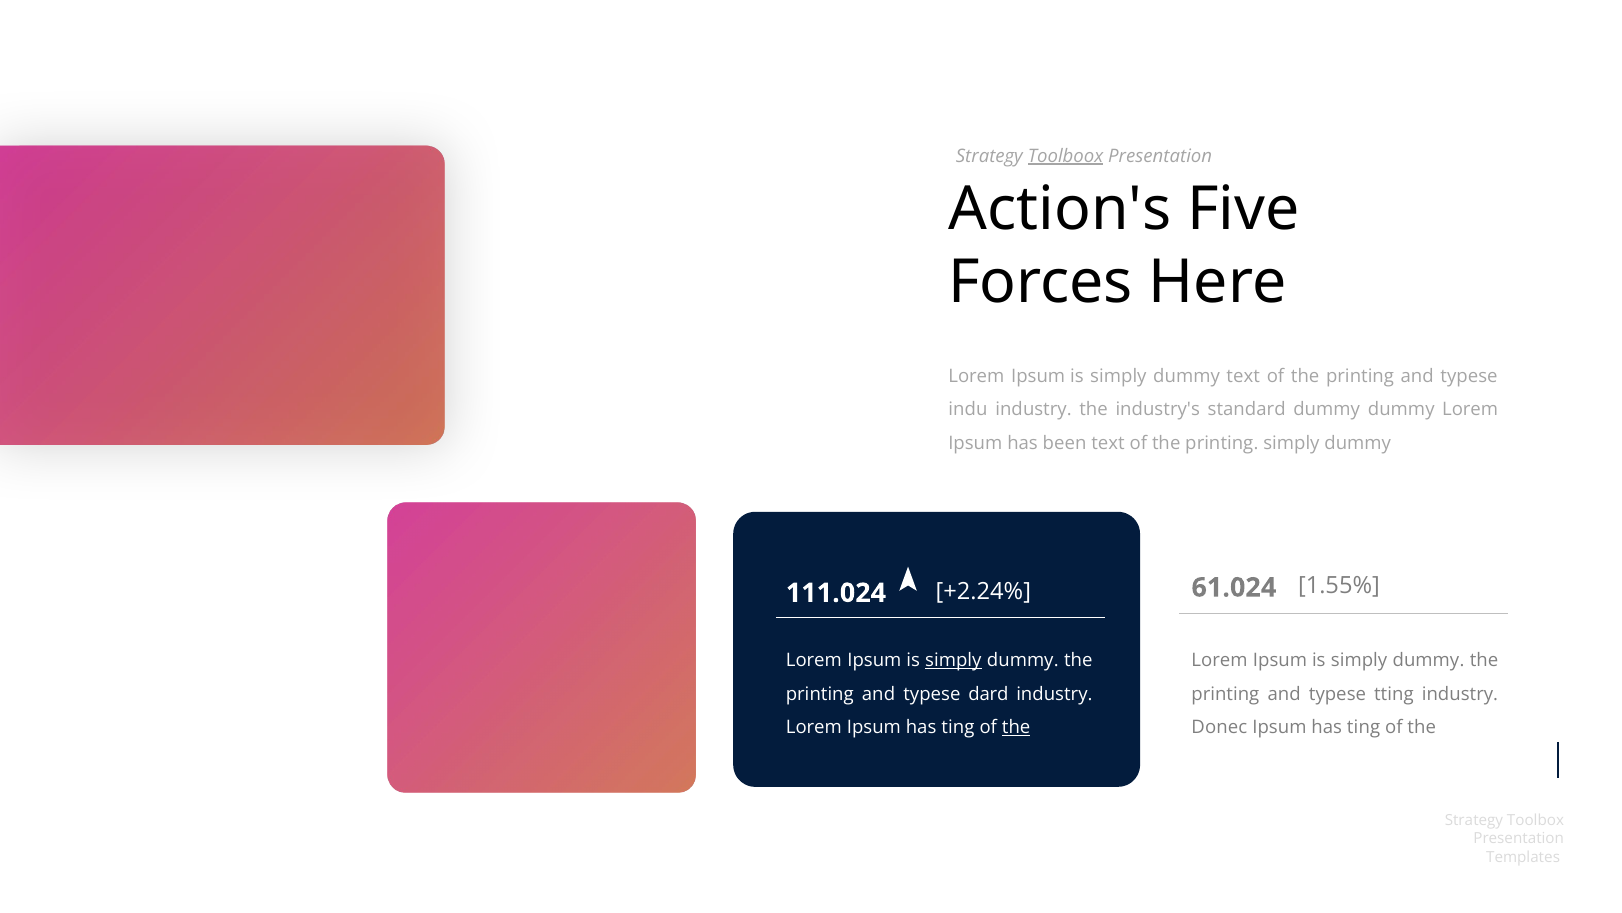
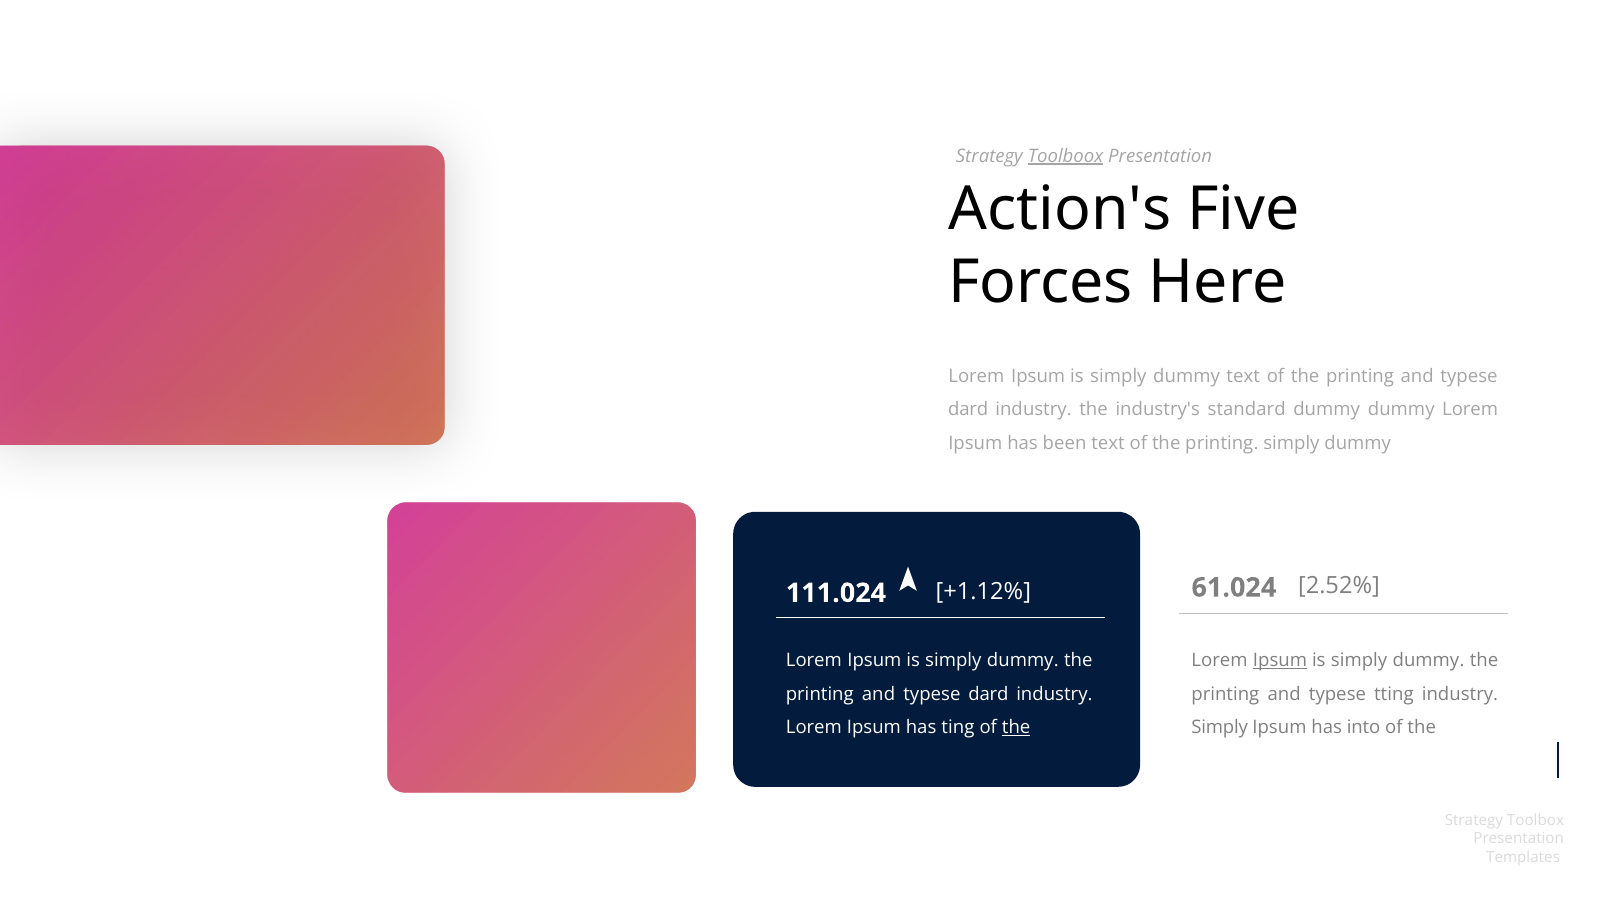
indu at (968, 409): indu -> dard
1.55%: 1.55% -> 2.52%
+2.24%: +2.24% -> +1.12%
simply at (953, 660) underline: present -> none
Ipsum at (1280, 660) underline: none -> present
Donec at (1219, 727): Donec -> Simply
ting at (1364, 727): ting -> into
